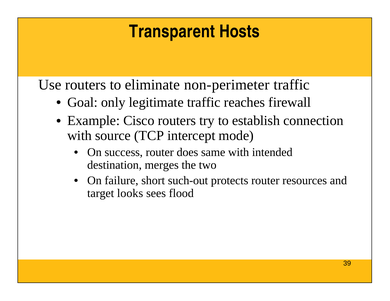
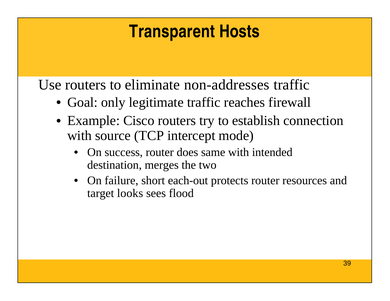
non-perimeter: non-perimeter -> non-addresses
such-out: such-out -> each-out
